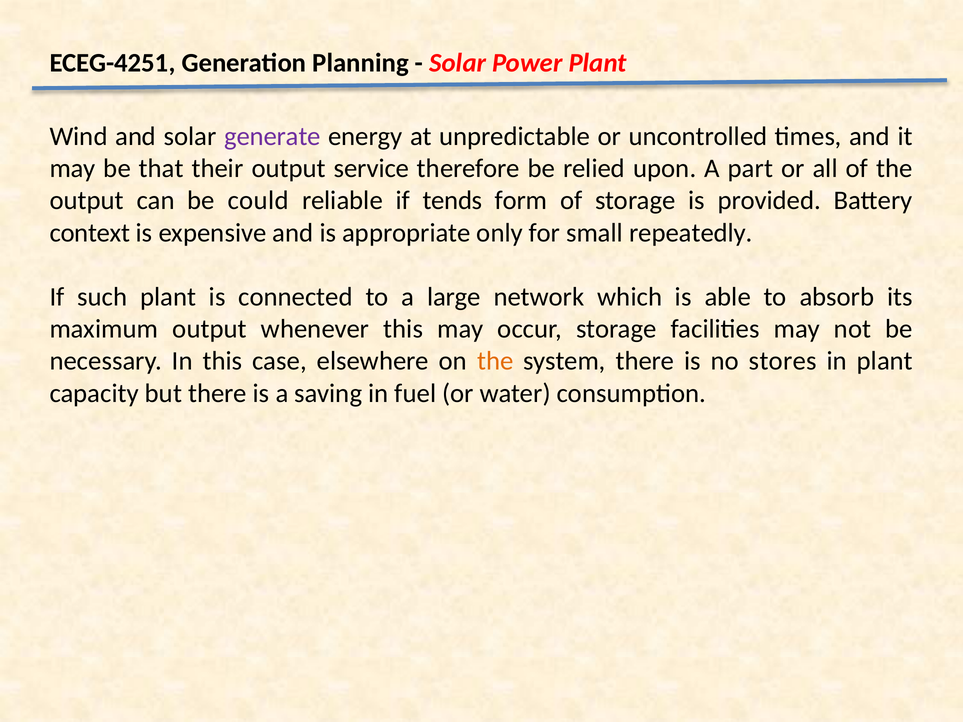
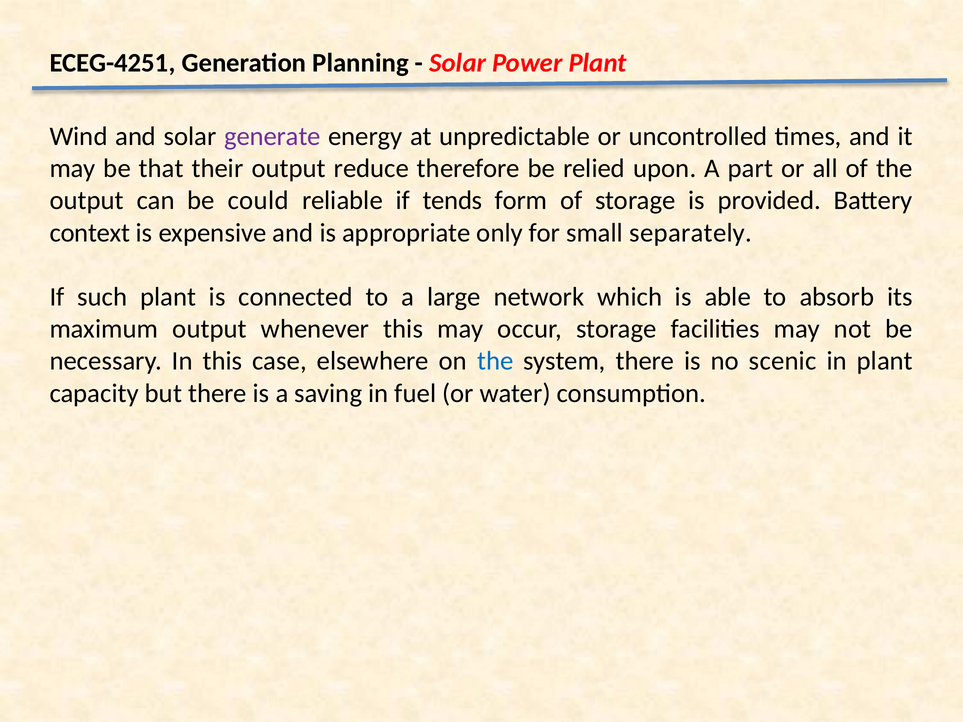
service: service -> reduce
repeatedly: repeatedly -> separately
the at (495, 361) colour: orange -> blue
stores: stores -> scenic
